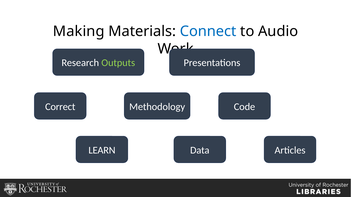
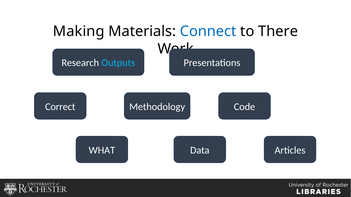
Audio: Audio -> There
Outputs colour: light green -> light blue
LEARN: LEARN -> WHAT
